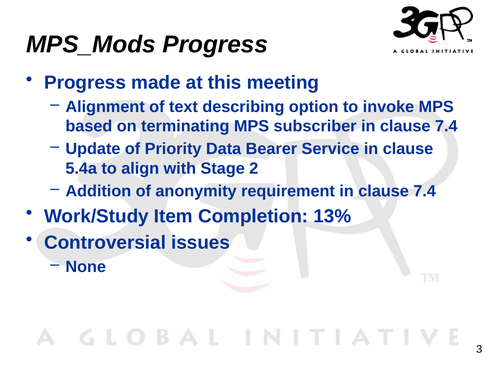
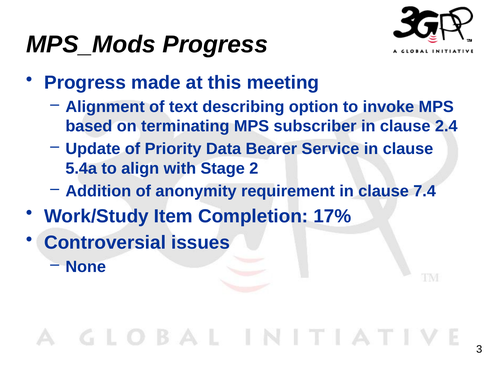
subscriber in clause 7.4: 7.4 -> 2.4
13%: 13% -> 17%
